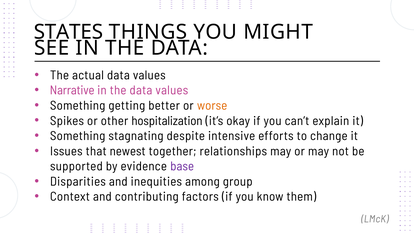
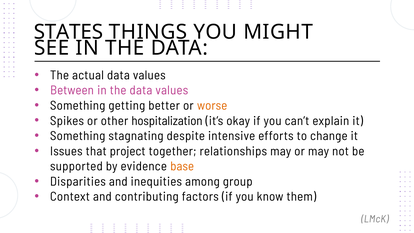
Narrative: Narrative -> Between
newest: newest -> project
base colour: purple -> orange
